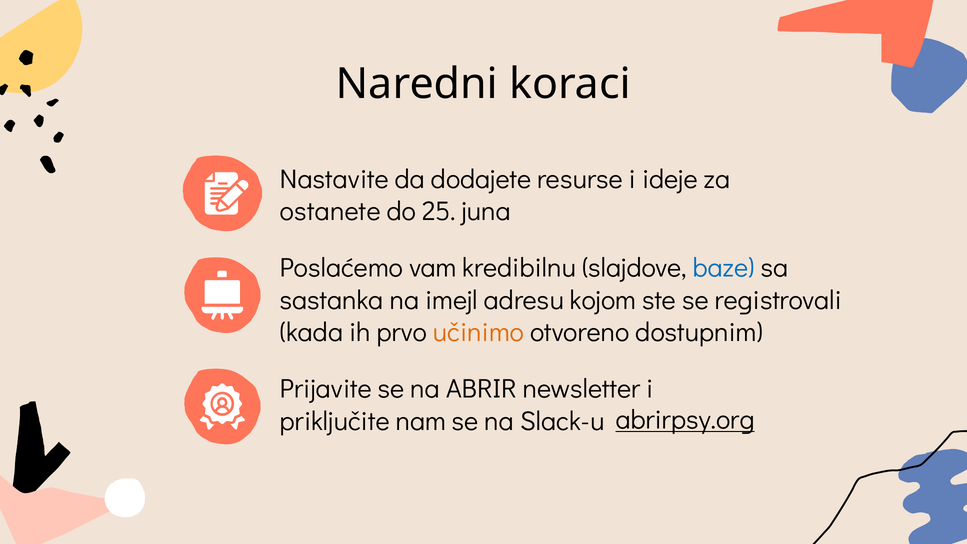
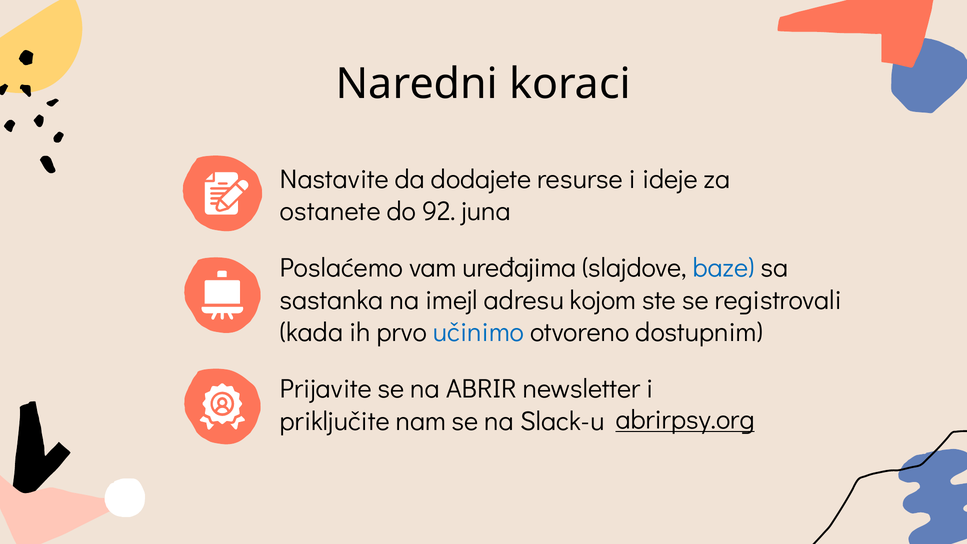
25: 25 -> 92
kredibilnu: kredibilnu -> uređajima
učinimo colour: orange -> blue
